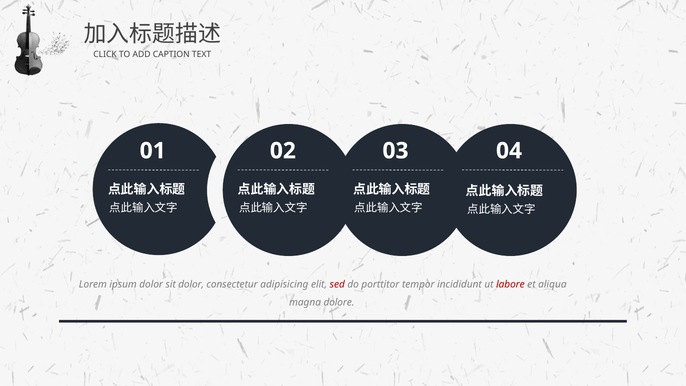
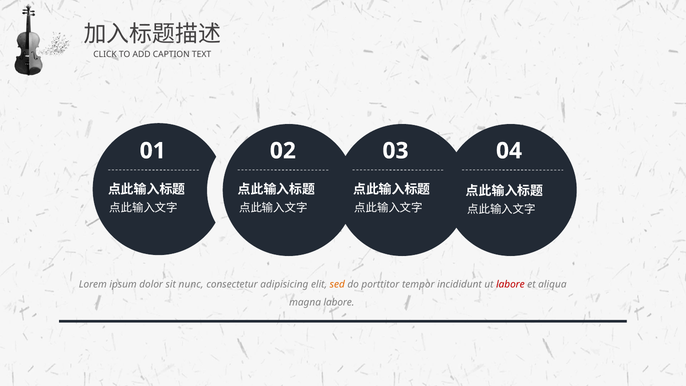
sit dolor: dolor -> nunc
sed colour: red -> orange
magna dolore: dolore -> labore
